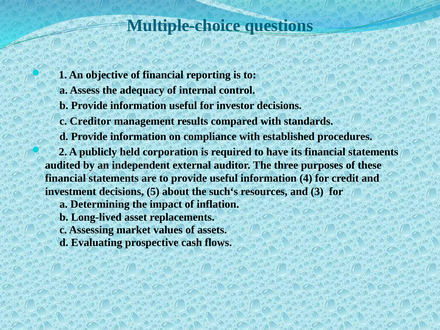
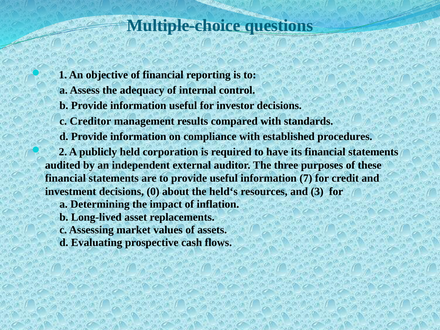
4: 4 -> 7
5: 5 -> 0
such‘s: such‘s -> held‘s
